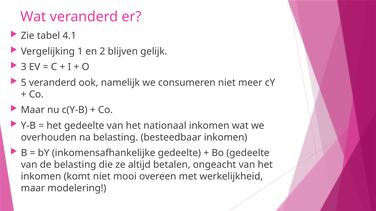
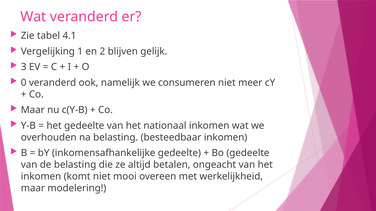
5: 5 -> 0
